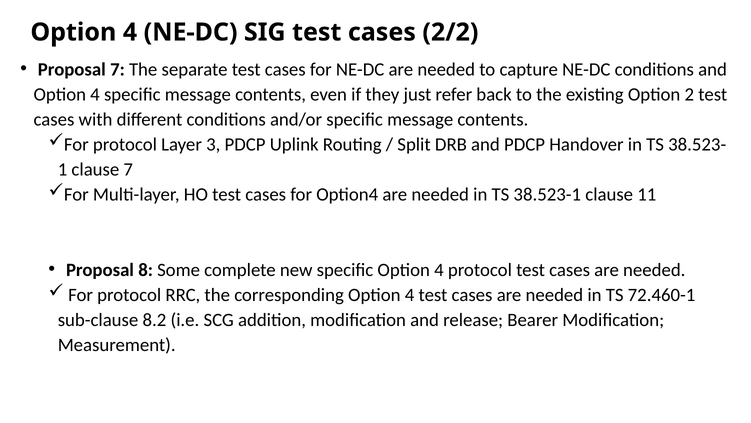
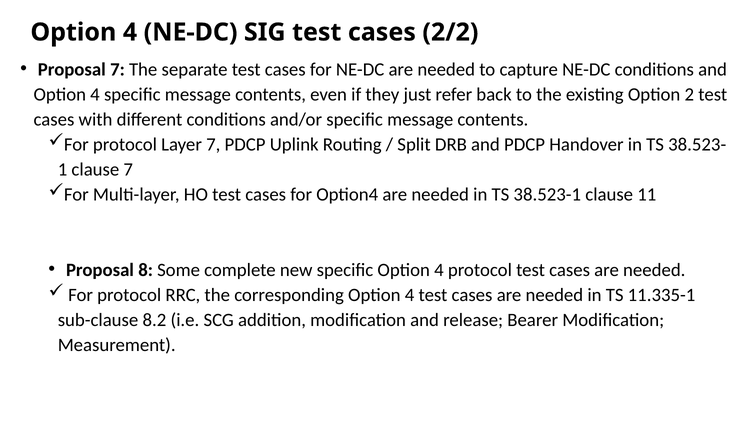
Layer 3: 3 -> 7
72.460-1: 72.460-1 -> 11.335-1
